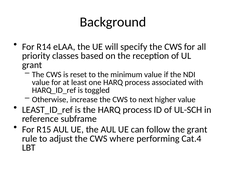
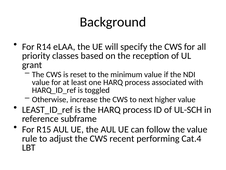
the grant: grant -> value
where: where -> recent
